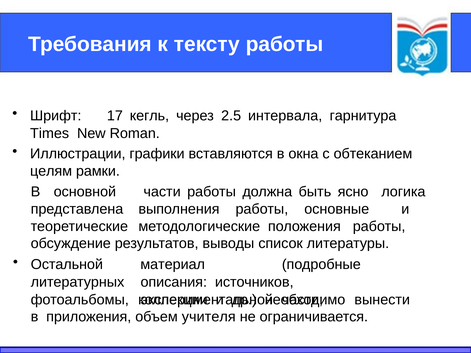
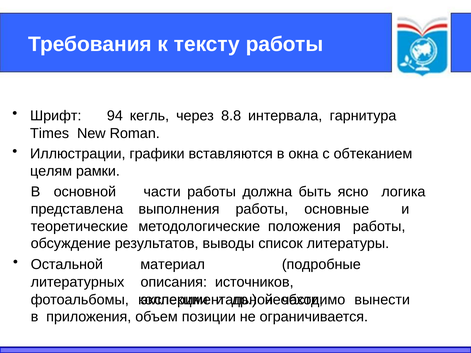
17: 17 -> 94
2.5: 2.5 -> 8.8
учителя: учителя -> позиции
